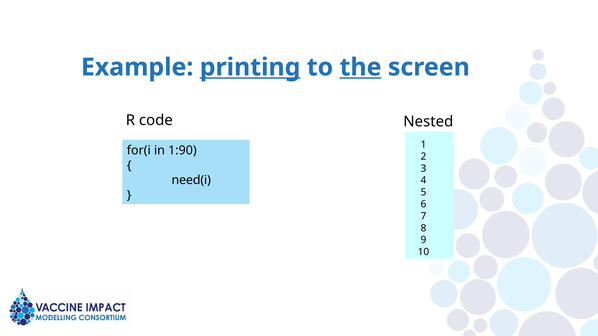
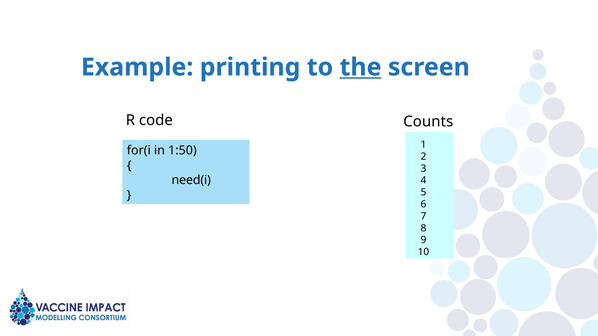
printing underline: present -> none
Nested: Nested -> Counts
1:90: 1:90 -> 1:50
